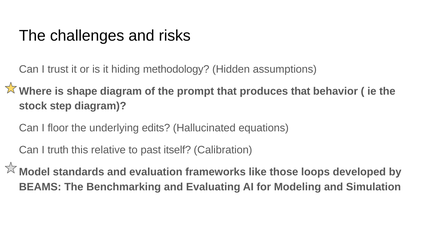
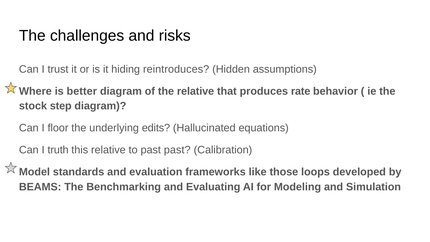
methodology: methodology -> reintroduces
shape: shape -> better
the prompt: prompt -> relative
produces that: that -> rate
past itself: itself -> past
